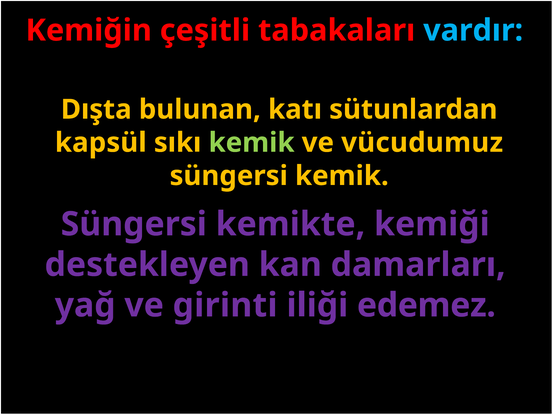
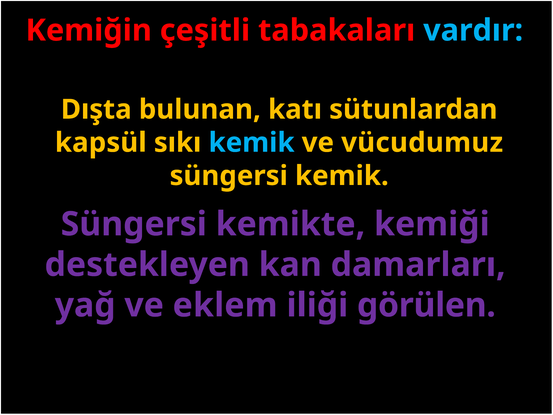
kemik at (252, 143) colour: light green -> light blue
girinti: girinti -> eklem
edemez: edemez -> görülen
